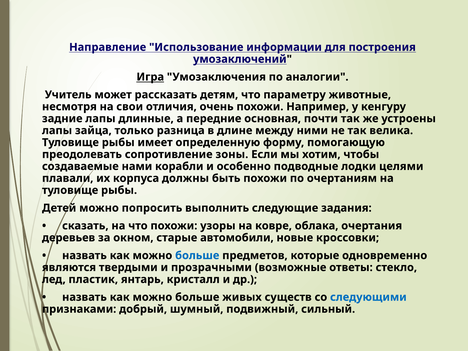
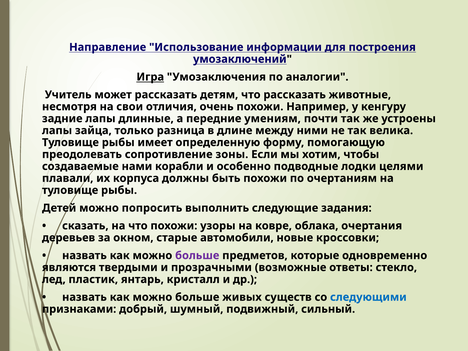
что параметру: параметру -> рассказать
основная: основная -> умениям
больше at (197, 255) colour: blue -> purple
